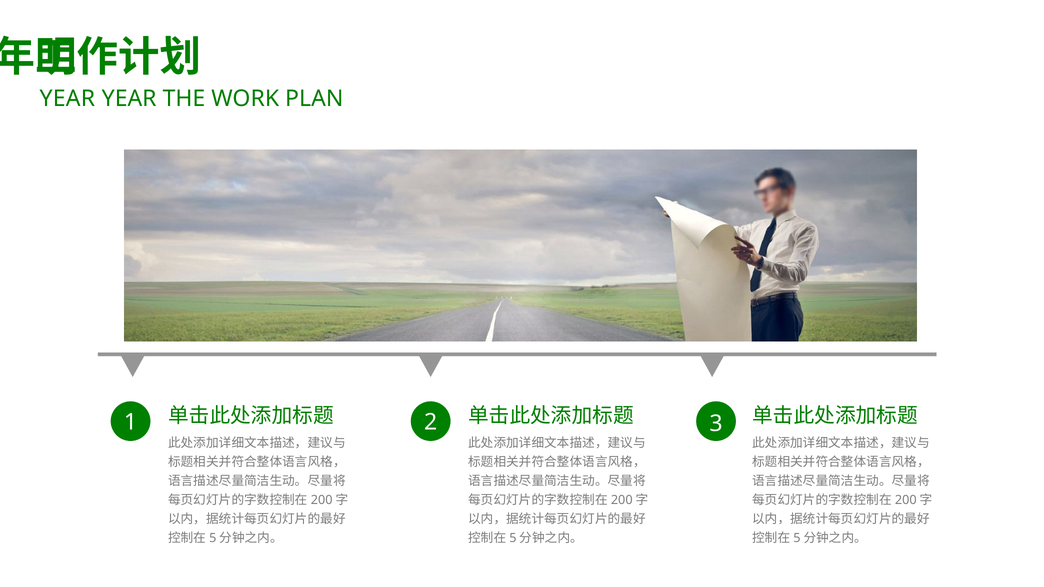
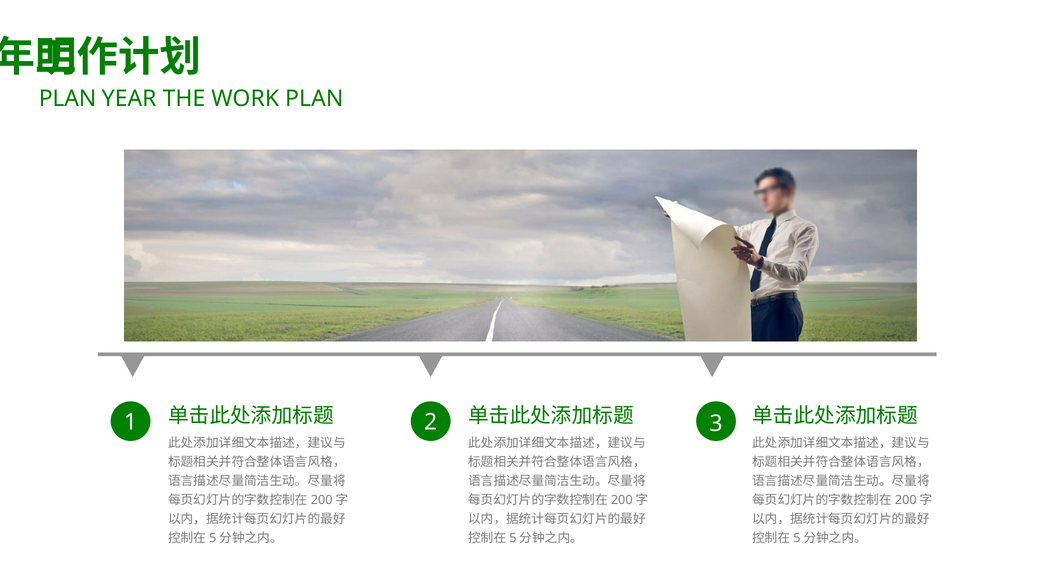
YEAR at (67, 98): YEAR -> PLAN
